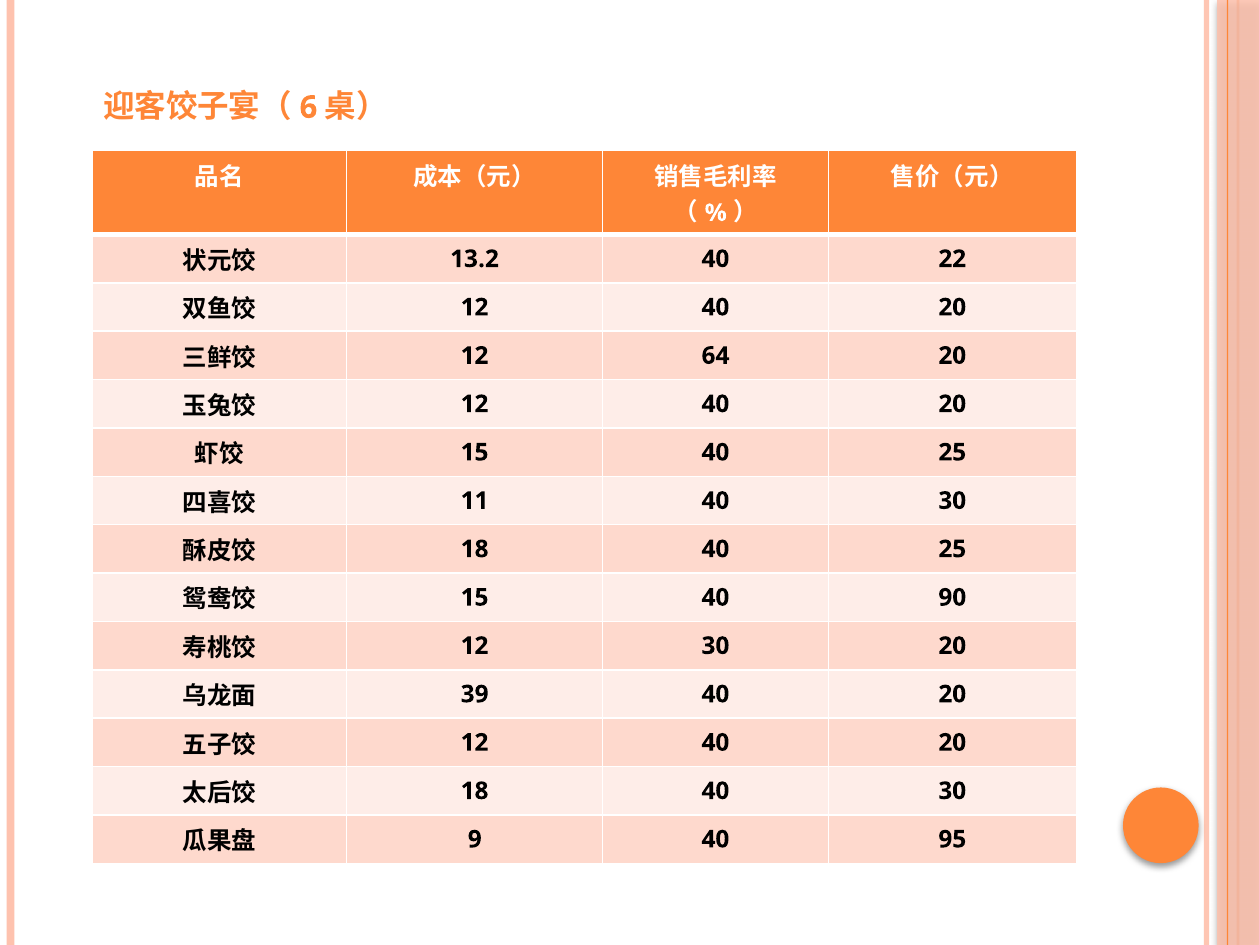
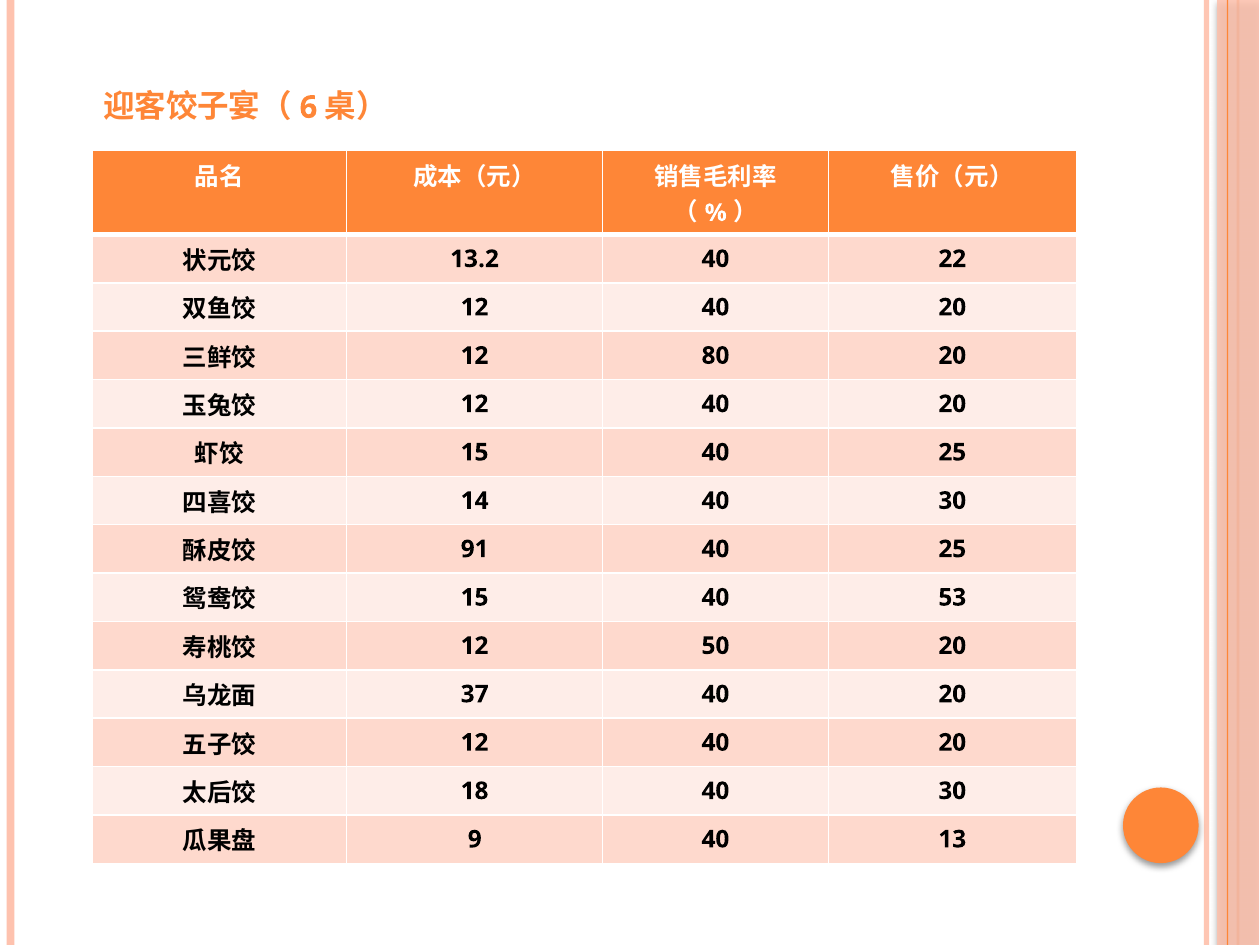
64: 64 -> 80
11: 11 -> 14
18 at (475, 549): 18 -> 91
90: 90 -> 53
12 30: 30 -> 50
39: 39 -> 37
95: 95 -> 13
